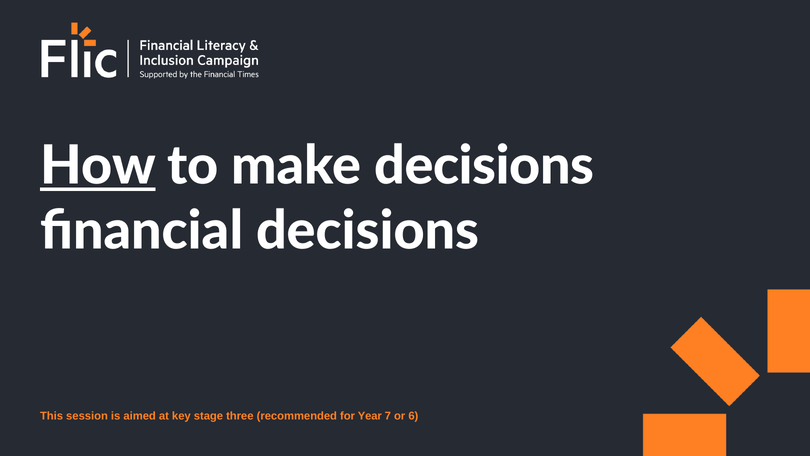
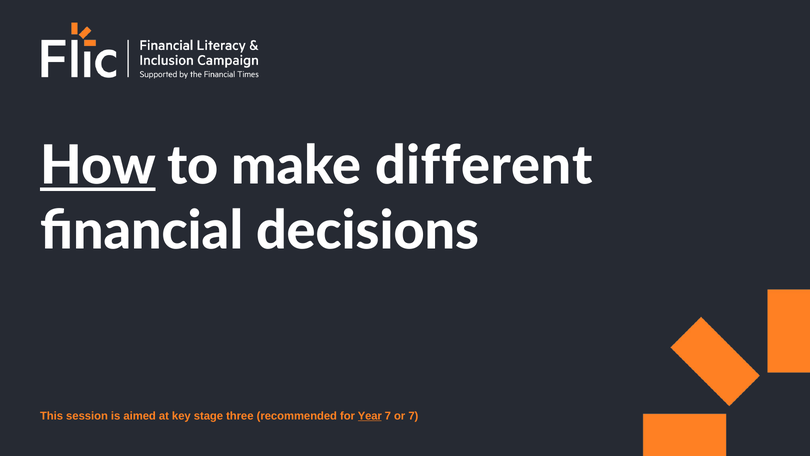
make decisions: decisions -> different
Year underline: none -> present
or 6: 6 -> 7
